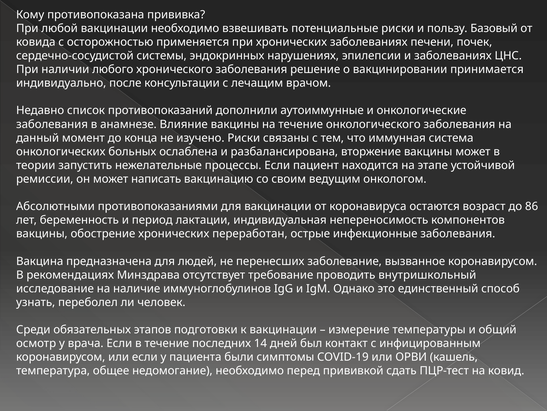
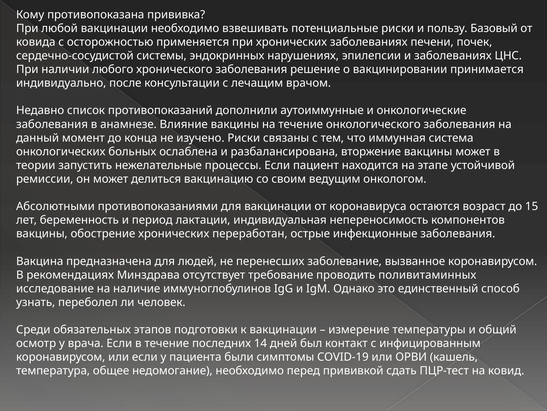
написать: написать -> делиться
86: 86 -> 15
внутришкольный: внутришкольный -> поливитаминных
